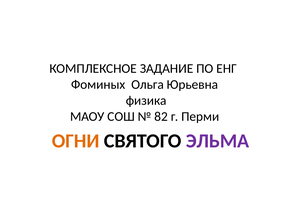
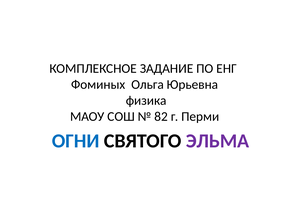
ОГНИ colour: orange -> blue
